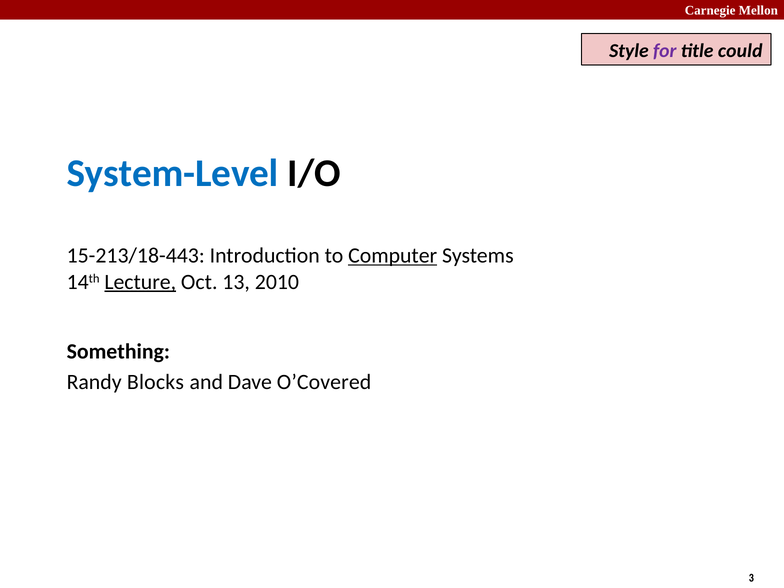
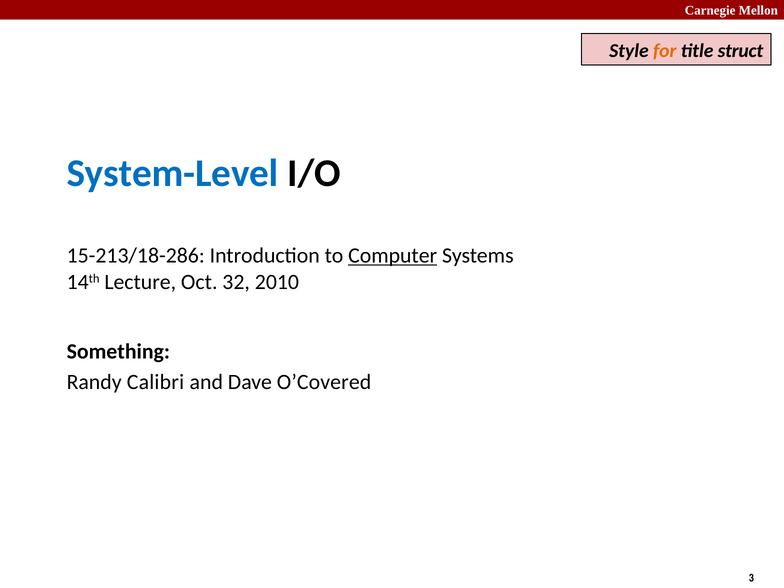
for colour: purple -> orange
could: could -> struct
15-213/18-443: 15-213/18-443 -> 15-213/18-286
Lecture underline: present -> none
13: 13 -> 32
Blocks: Blocks -> Calibri
